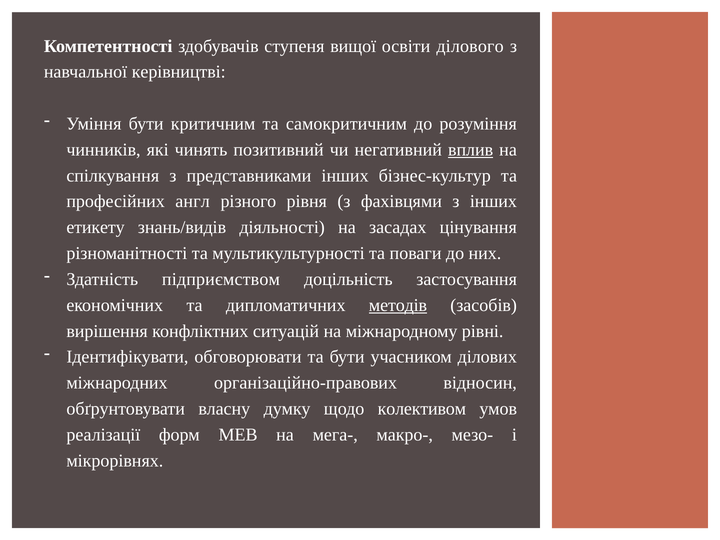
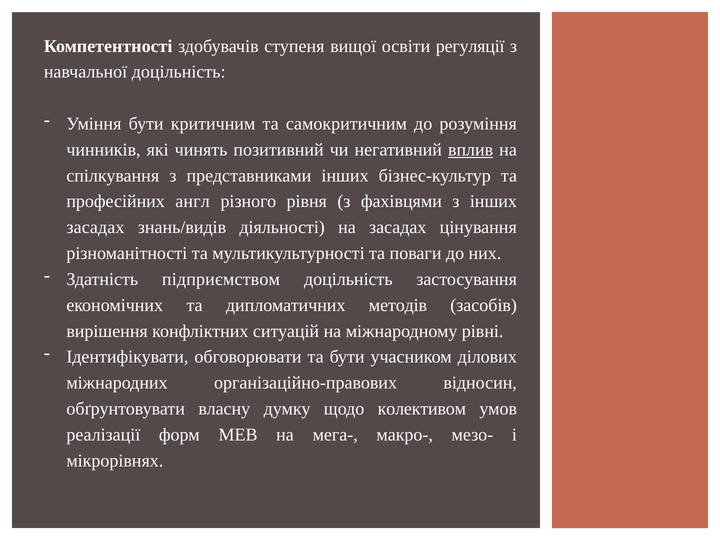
ділового: ділового -> регуляції
навчальної керівництві: керівництві -> доцільність
етикету at (96, 227): етикету -> засадах
методів underline: present -> none
